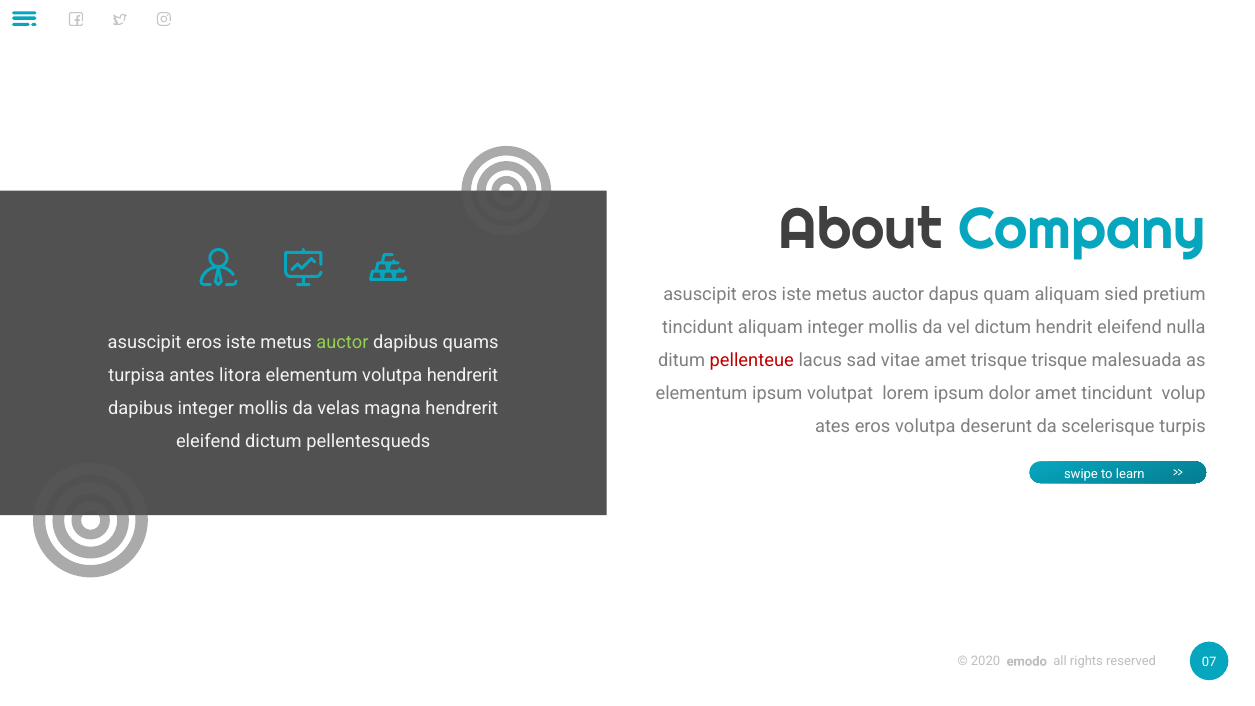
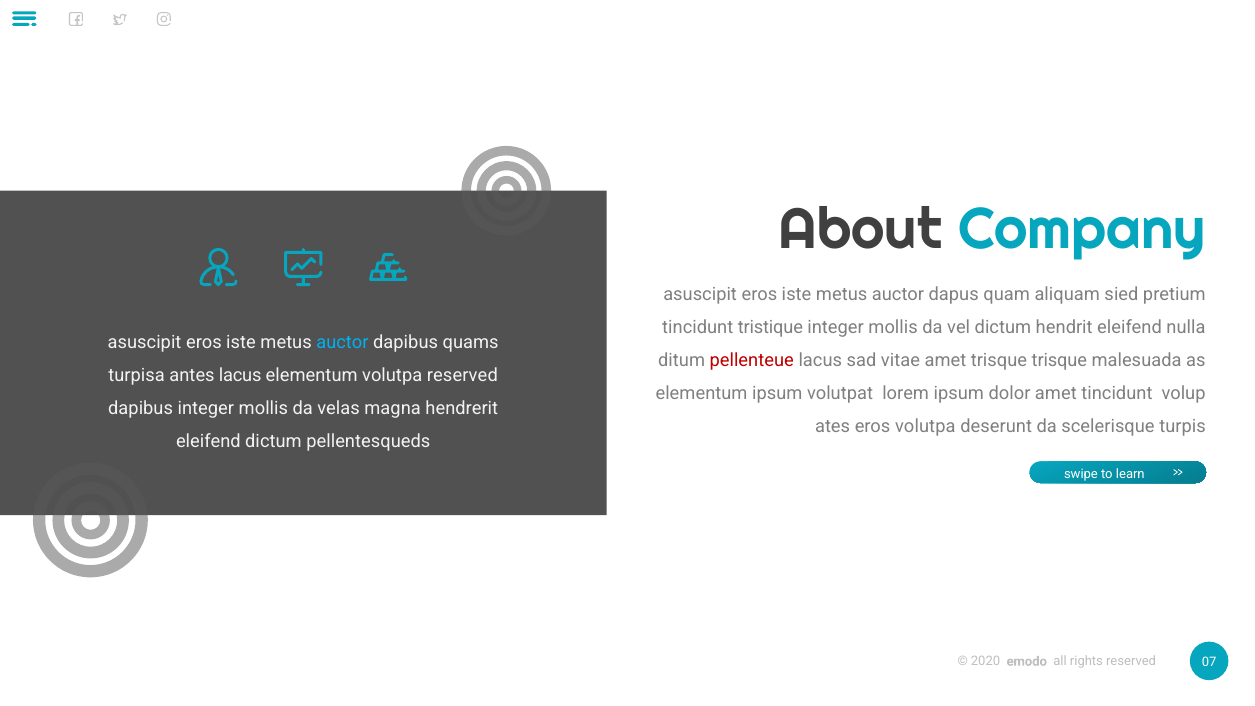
tincidunt aliquam: aliquam -> tristique
auctor at (342, 342) colour: light green -> light blue
antes litora: litora -> lacus
volutpa hendrerit: hendrerit -> reserved
